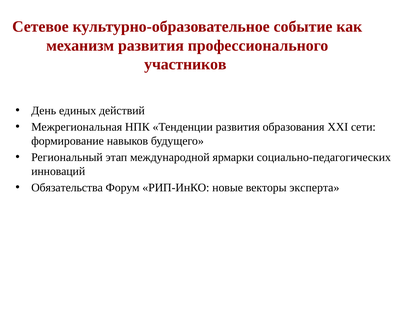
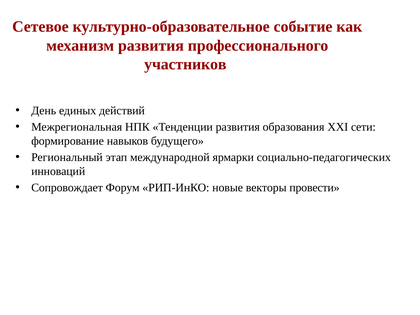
Обязательства: Обязательства -> Сопровождает
эксперта: эксперта -> провести
